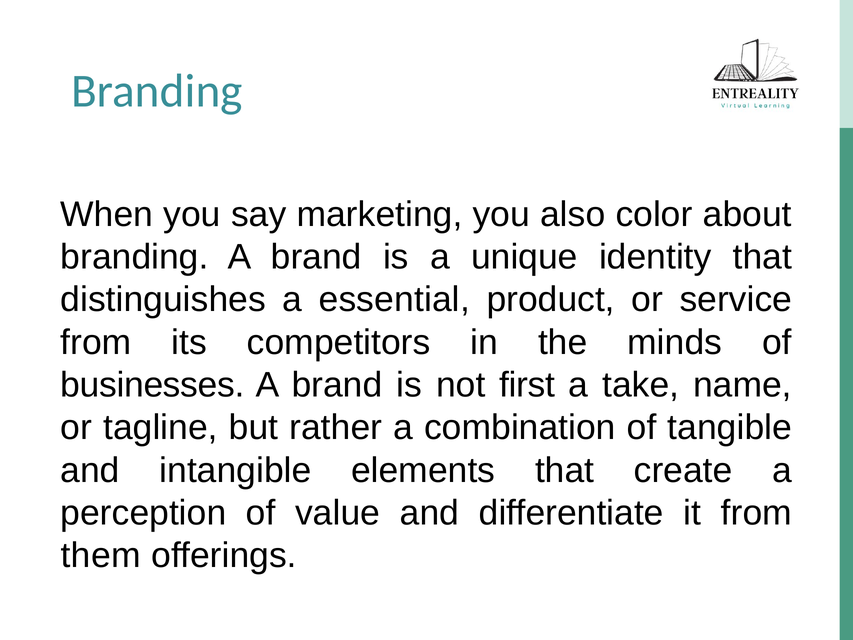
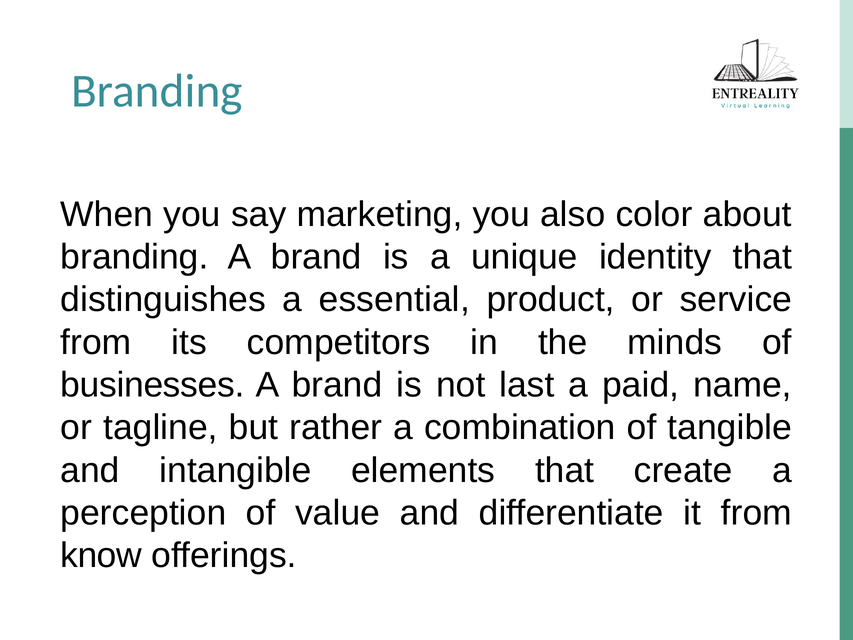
first: first -> last
take: take -> paid
them: them -> know
